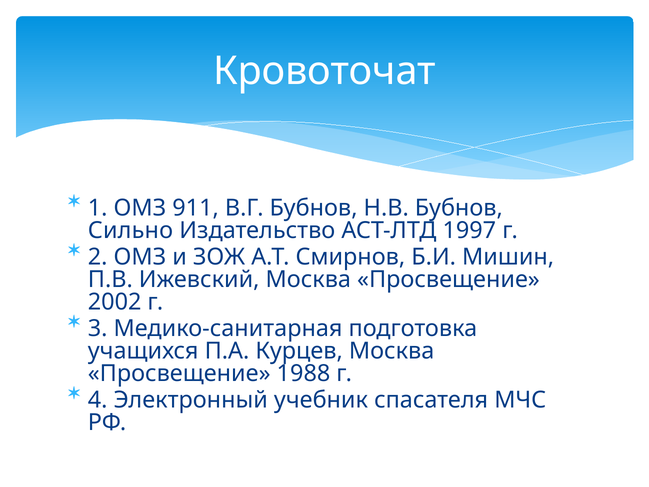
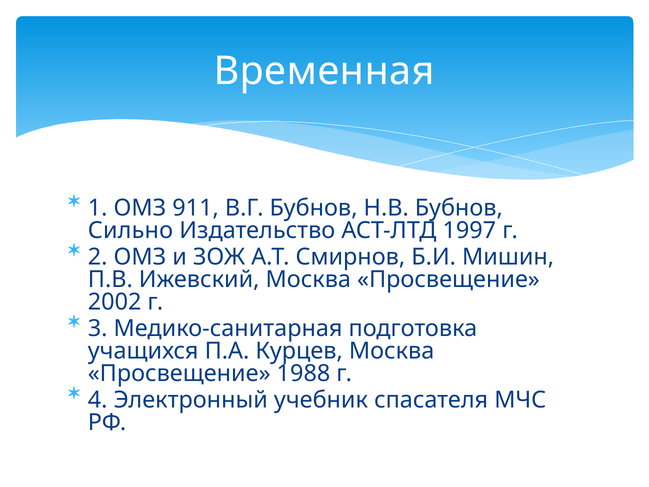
Кровоточат: Кровоточат -> Временная
